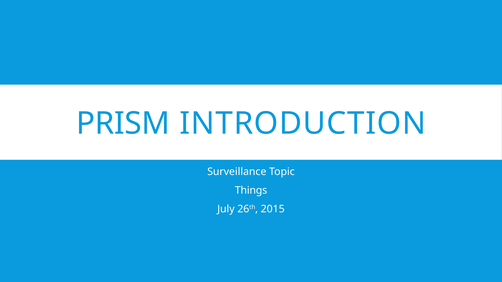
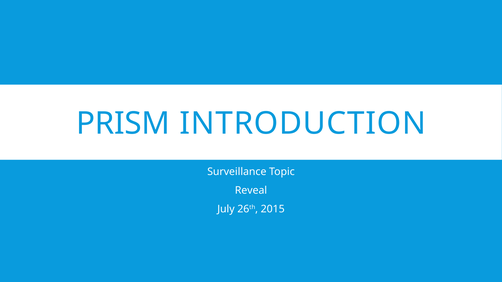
Things: Things -> Reveal
